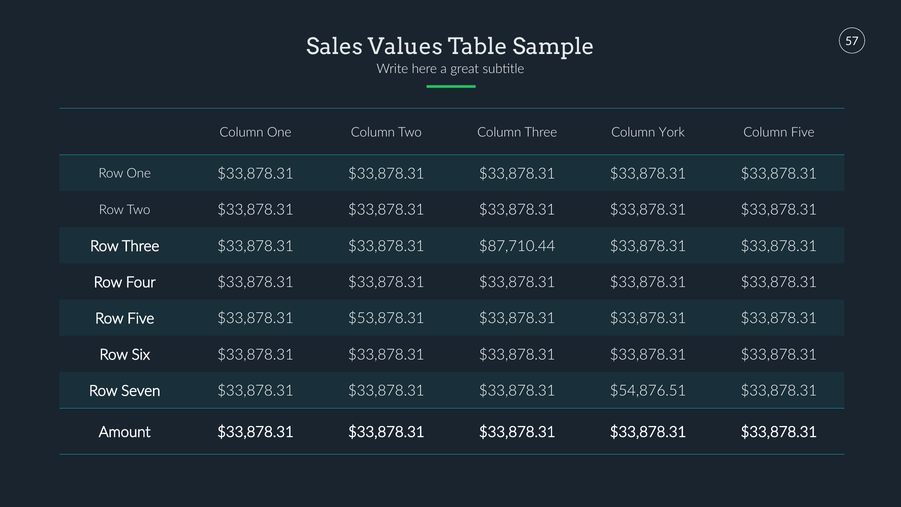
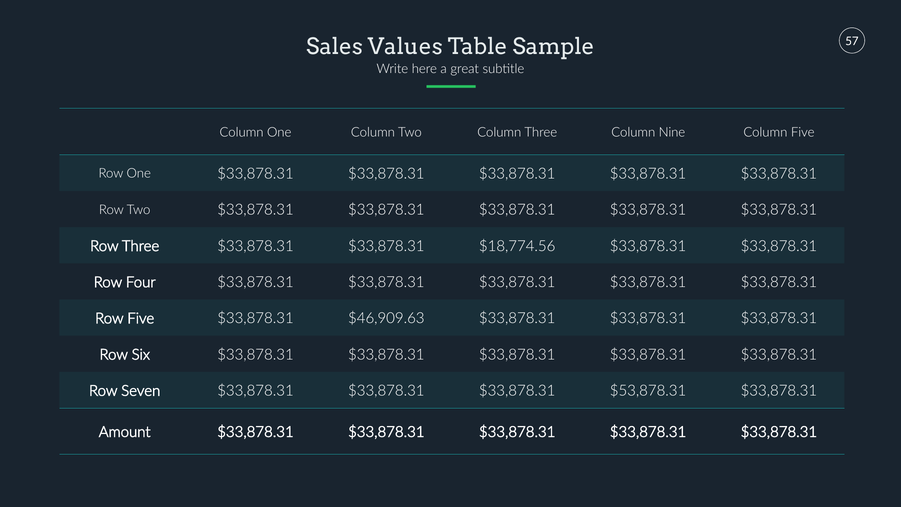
York: York -> Nine
$87,710.44: $87,710.44 -> $18,774.56
$53,878.31: $53,878.31 -> $46,909.63
$54,876.51: $54,876.51 -> $53,878.31
